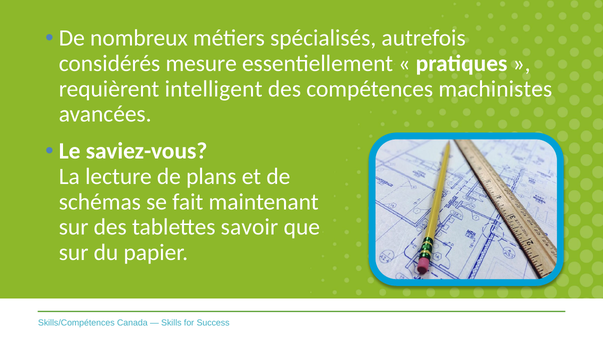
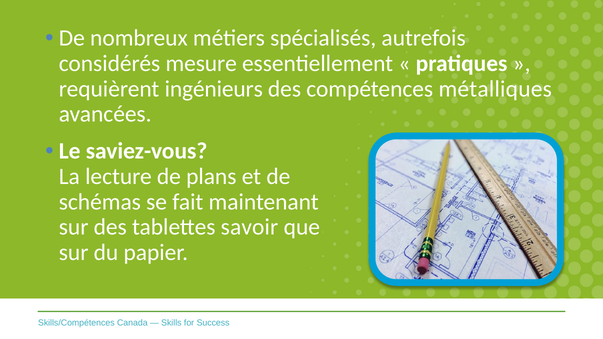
intelligent: intelligent -> ingénieurs
machinistes: machinistes -> métalliques
